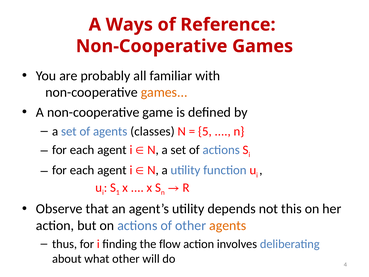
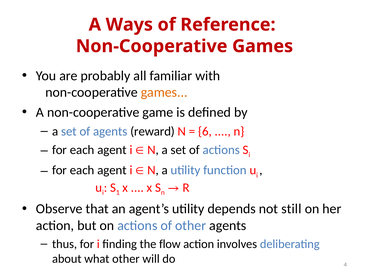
classes: classes -> reward
5: 5 -> 6
this: this -> still
agents at (228, 225) colour: orange -> black
